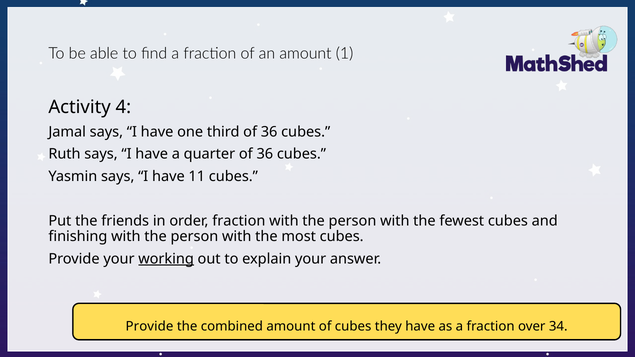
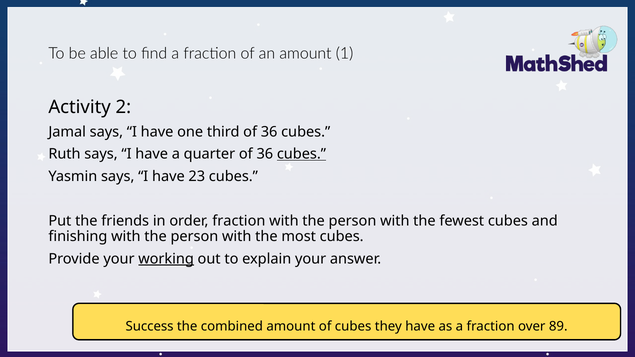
4: 4 -> 2
cubes at (301, 154) underline: none -> present
11: 11 -> 23
Provide at (149, 327): Provide -> Success
34: 34 -> 89
